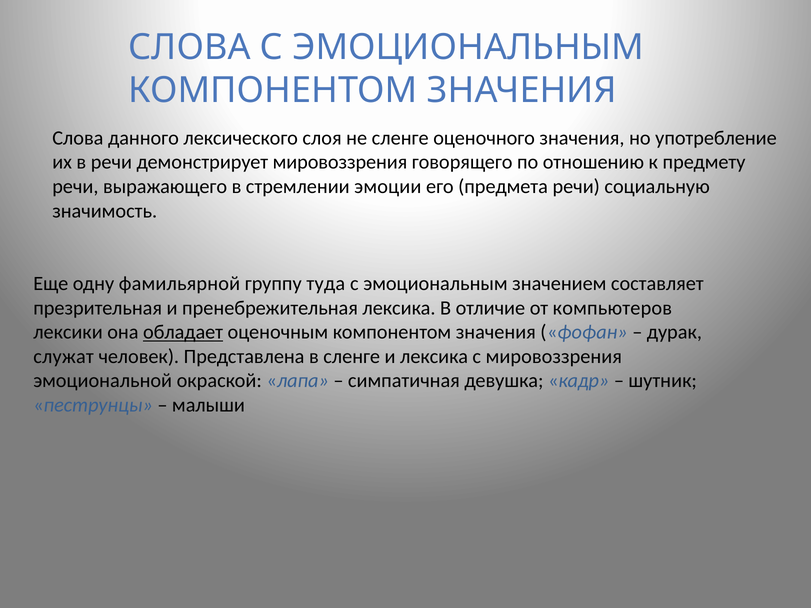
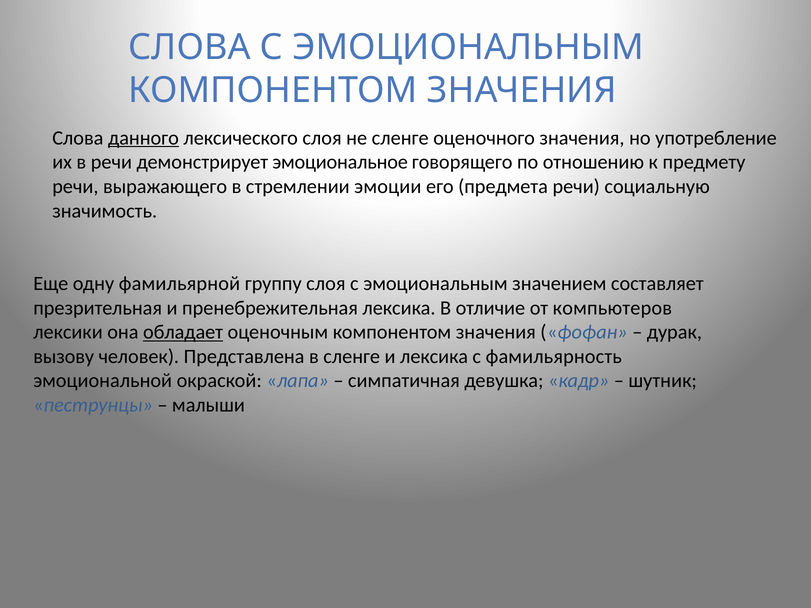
данного underline: none -> present
демонстрирует мировоззрения: мировоззрения -> эмоциональное
группу туда: туда -> слоя
служат: служат -> вызову
с мировоззрения: мировоззрения -> фамильярность
